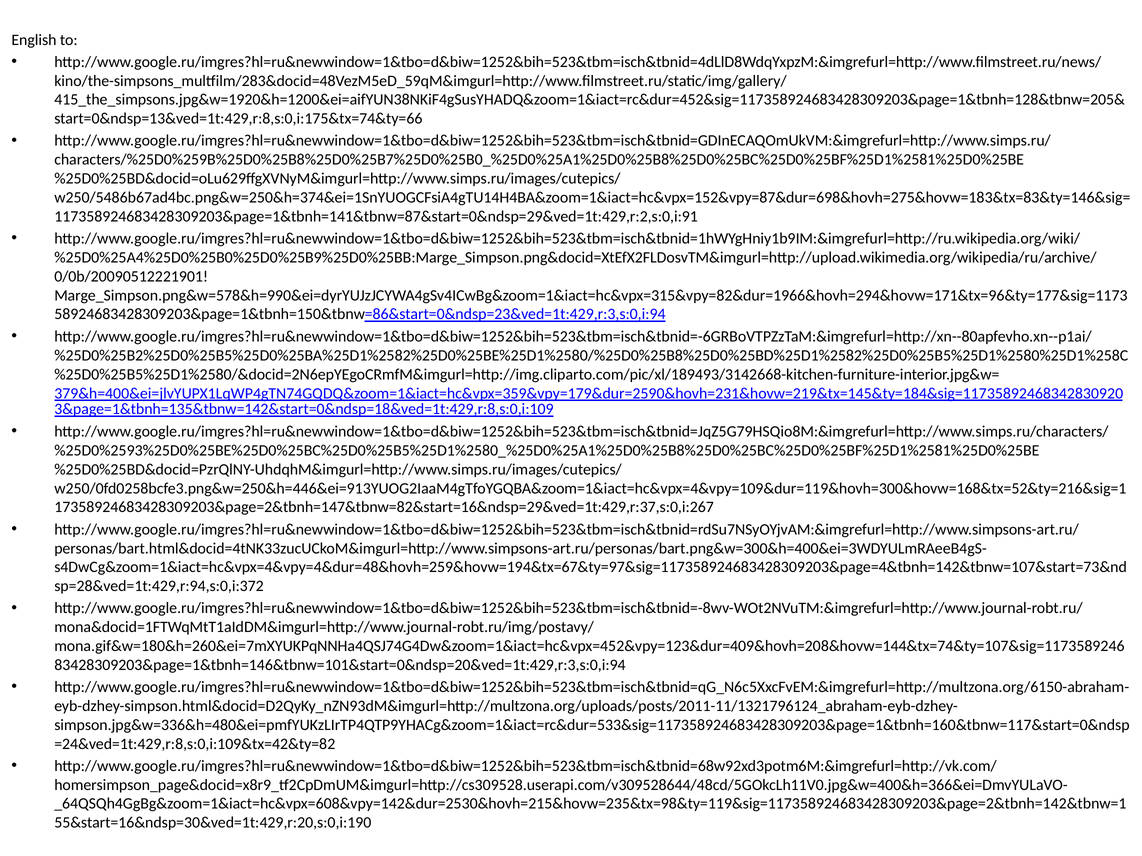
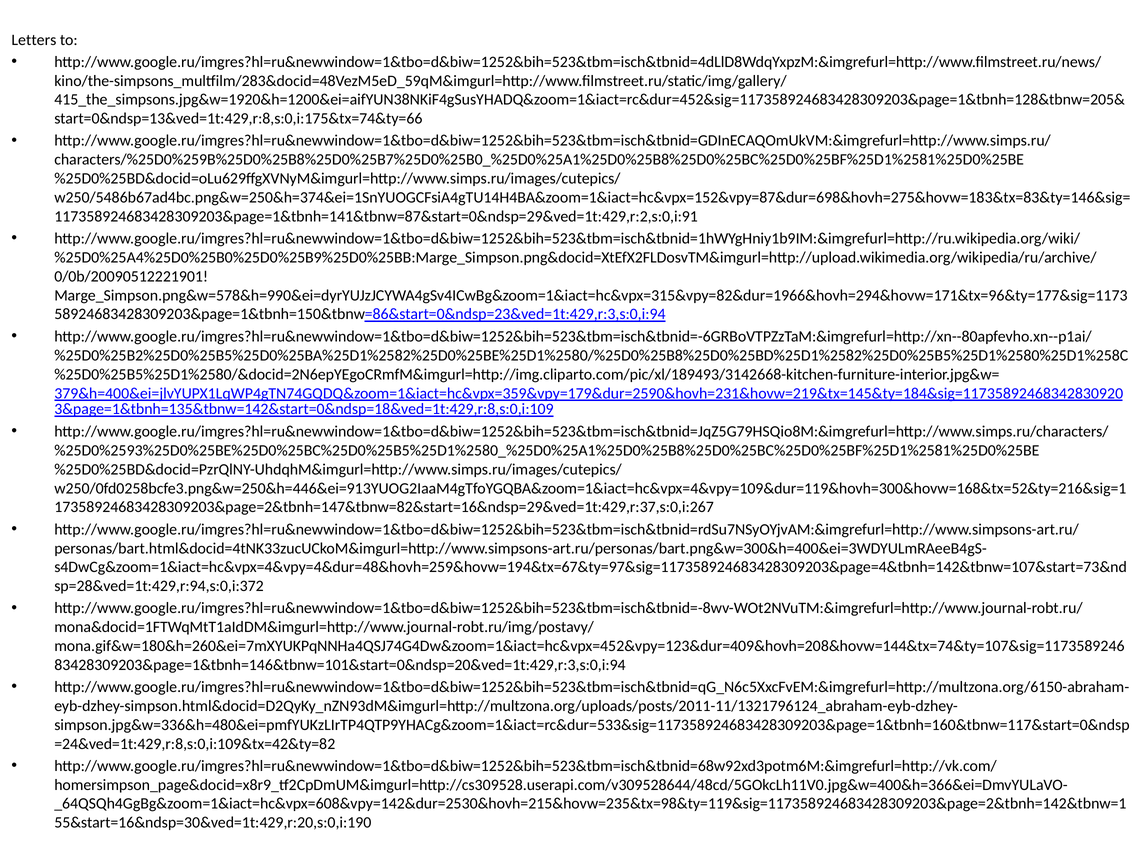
English: English -> Letters
